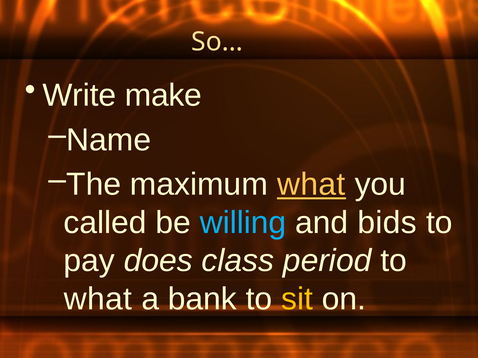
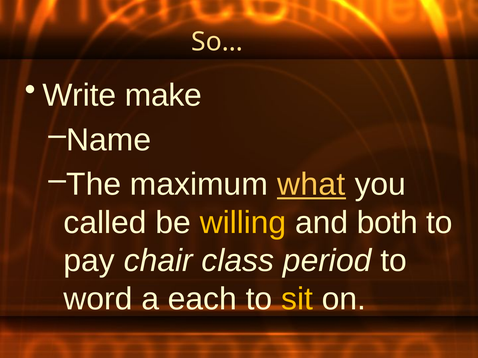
willing colour: light blue -> yellow
bids: bids -> both
does: does -> chair
what at (98, 299): what -> word
bank: bank -> each
